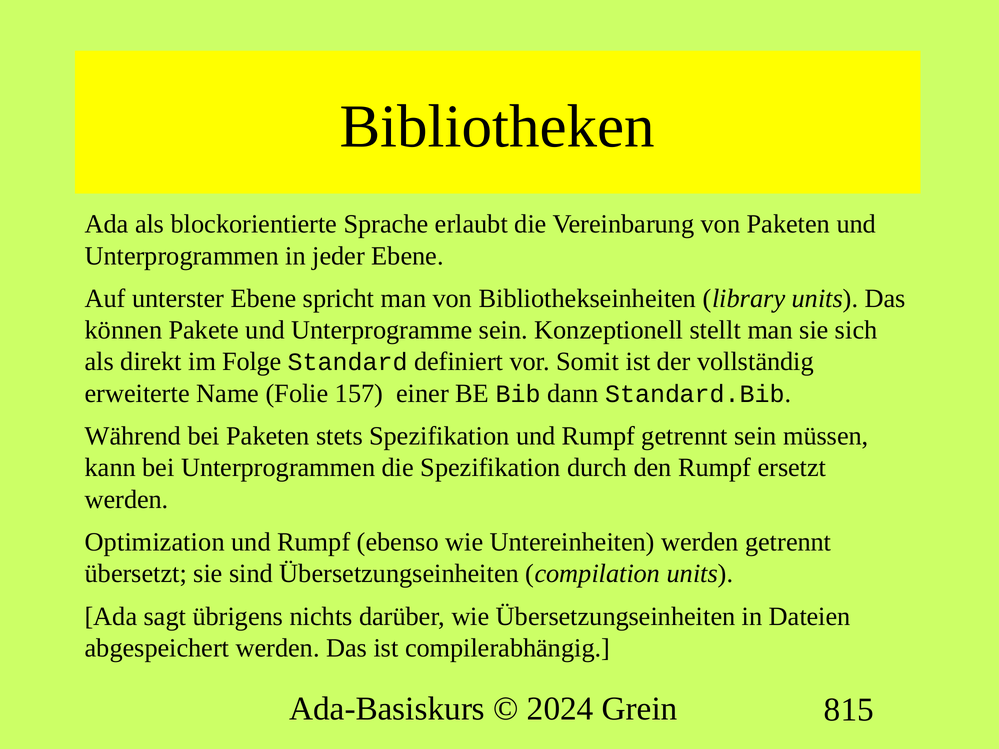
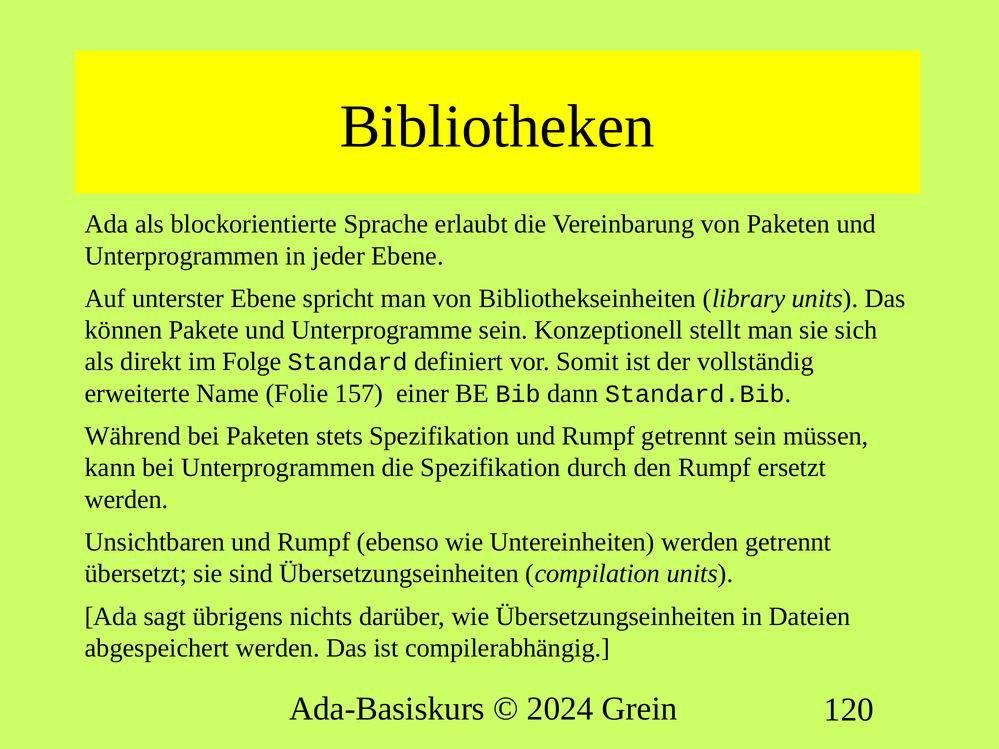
Optimization: Optimization -> Unsichtbaren
815: 815 -> 120
